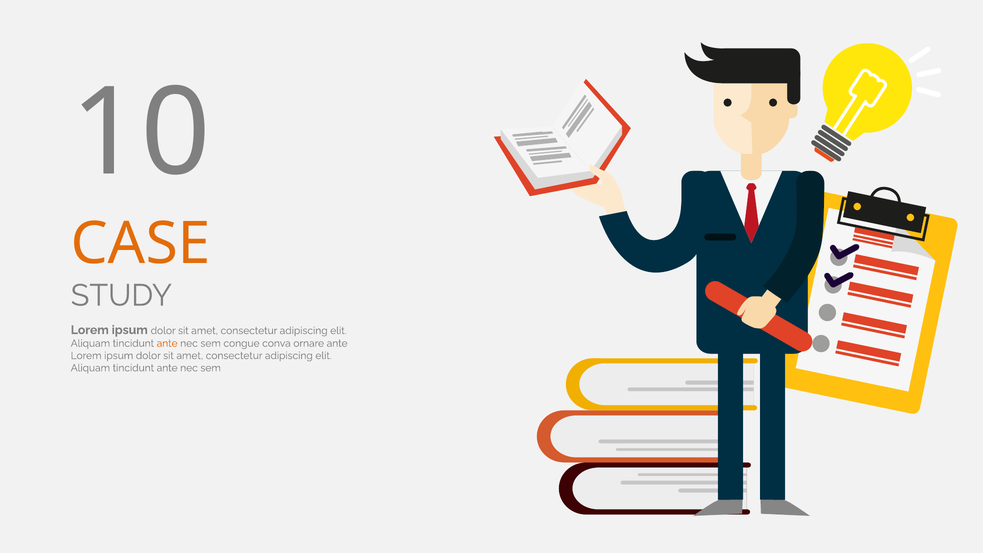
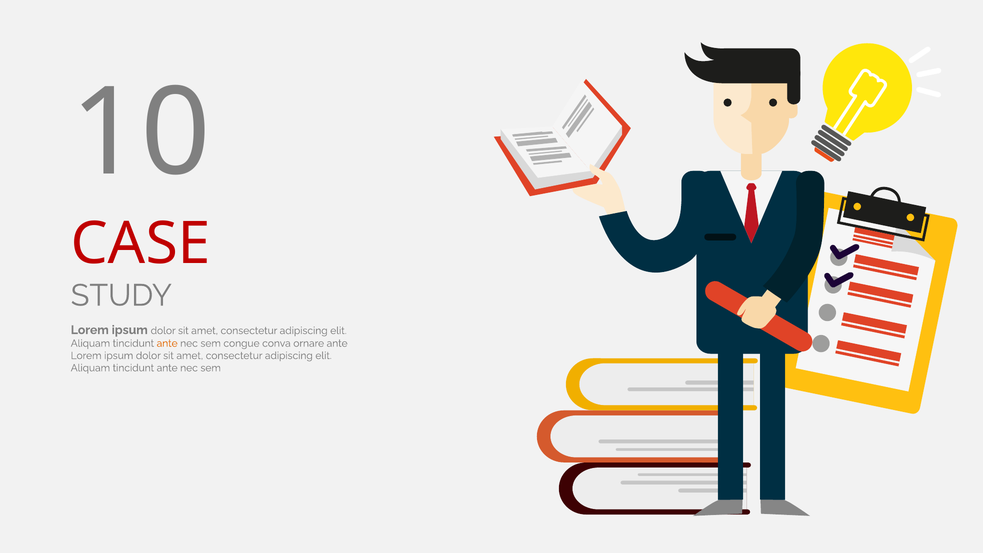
CASE colour: orange -> red
